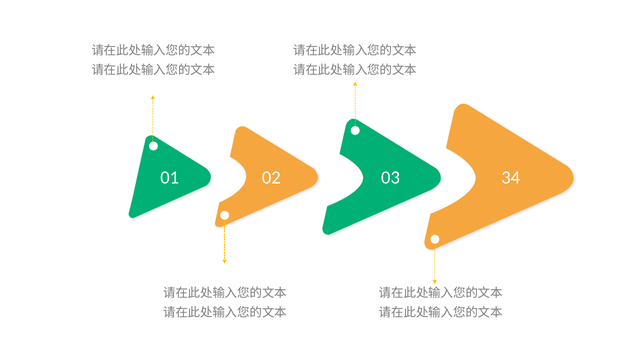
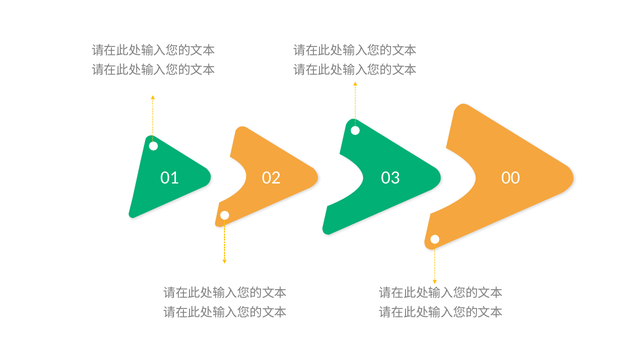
34: 34 -> 00
